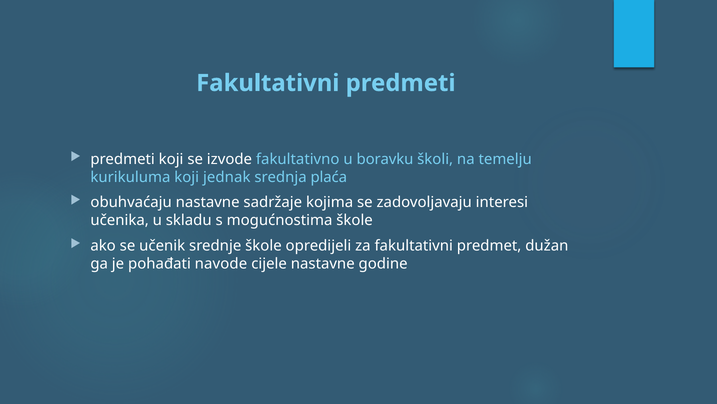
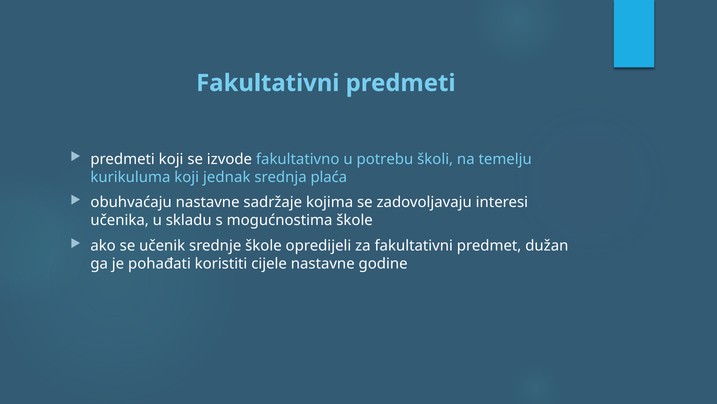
boravku: boravku -> potrebu
navode: navode -> koristiti
